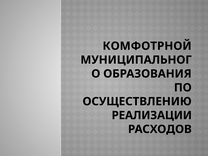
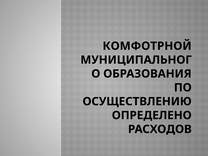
РЕАЛИЗАЦИИ: РЕАЛИЗАЦИИ -> ОПРЕДЕЛЕНО
